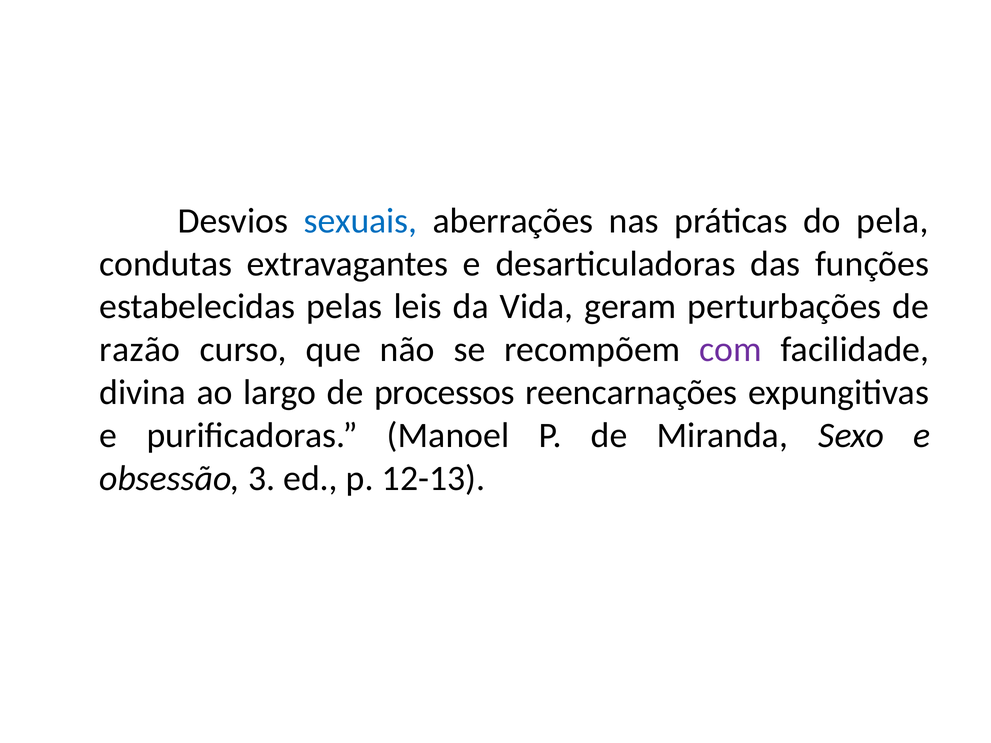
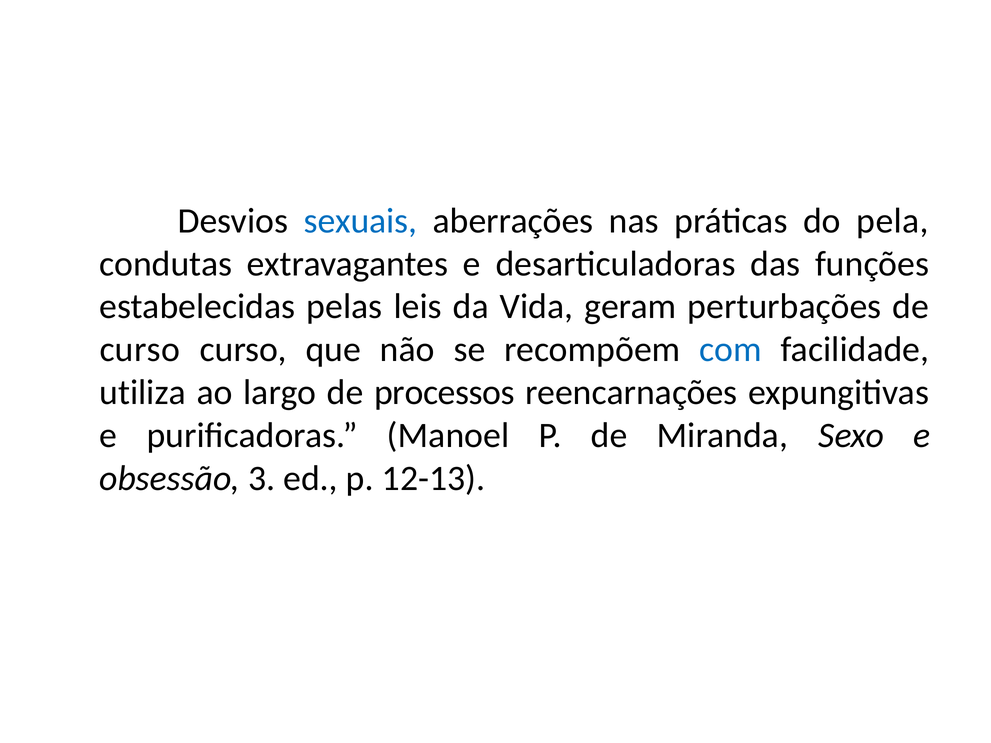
razão at (140, 350): razão -> curso
com colour: purple -> blue
divina: divina -> utiliza
